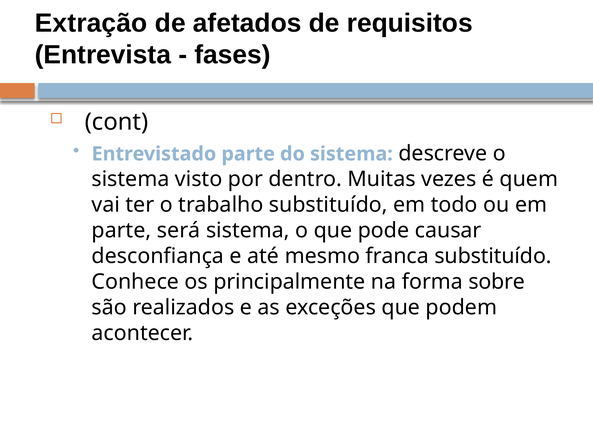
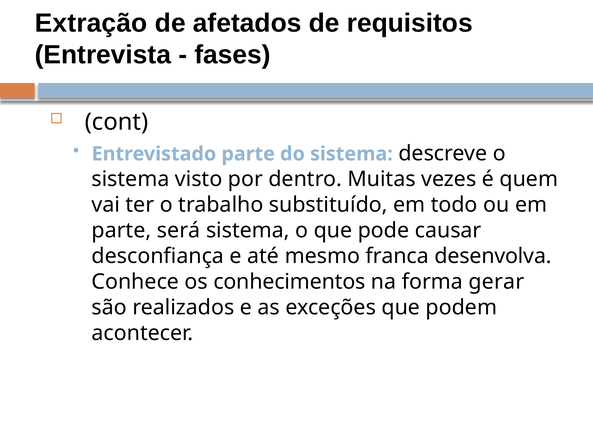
franca substituído: substituído -> desenvolva
principalmente: principalmente -> conhecimentos
sobre: sobre -> gerar
